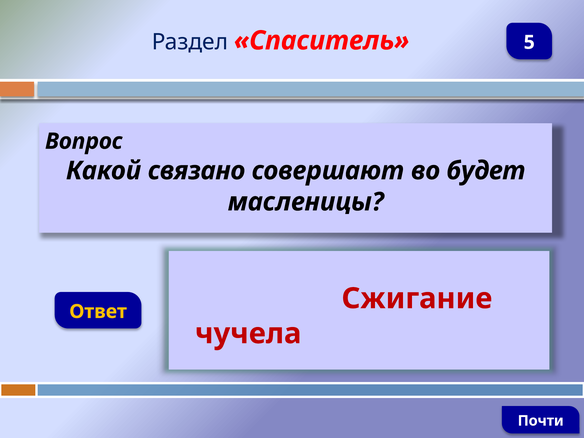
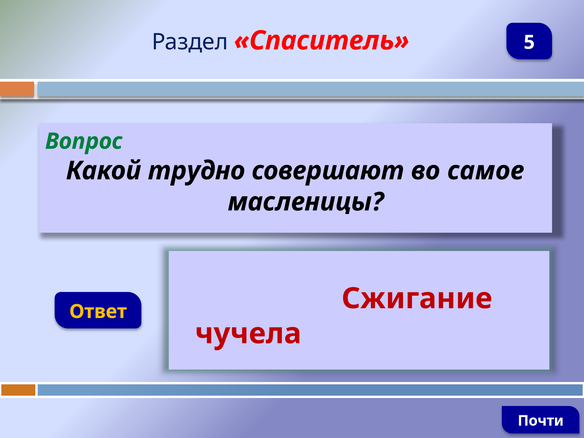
Вопрос colour: black -> green
связано: связано -> трудно
будет: будет -> самое
